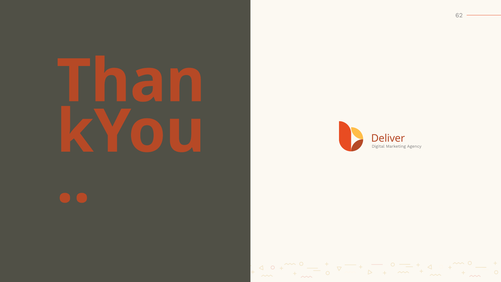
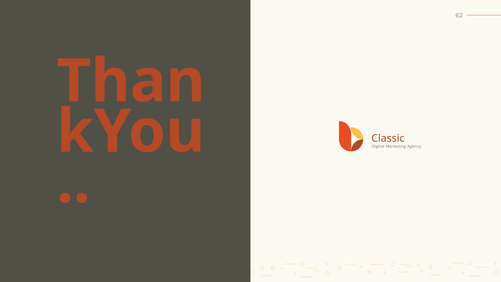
Deliver: Deliver -> Classic
